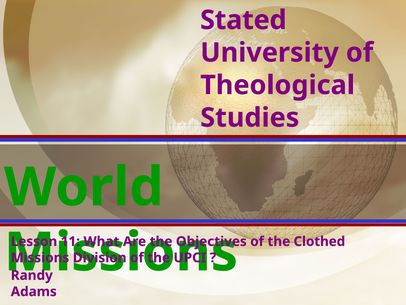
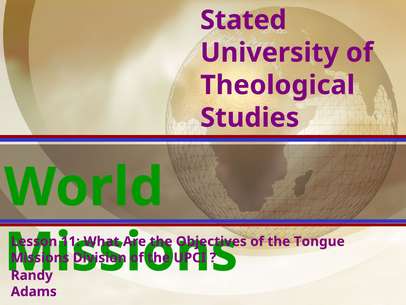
Clothed: Clothed -> Tongue
